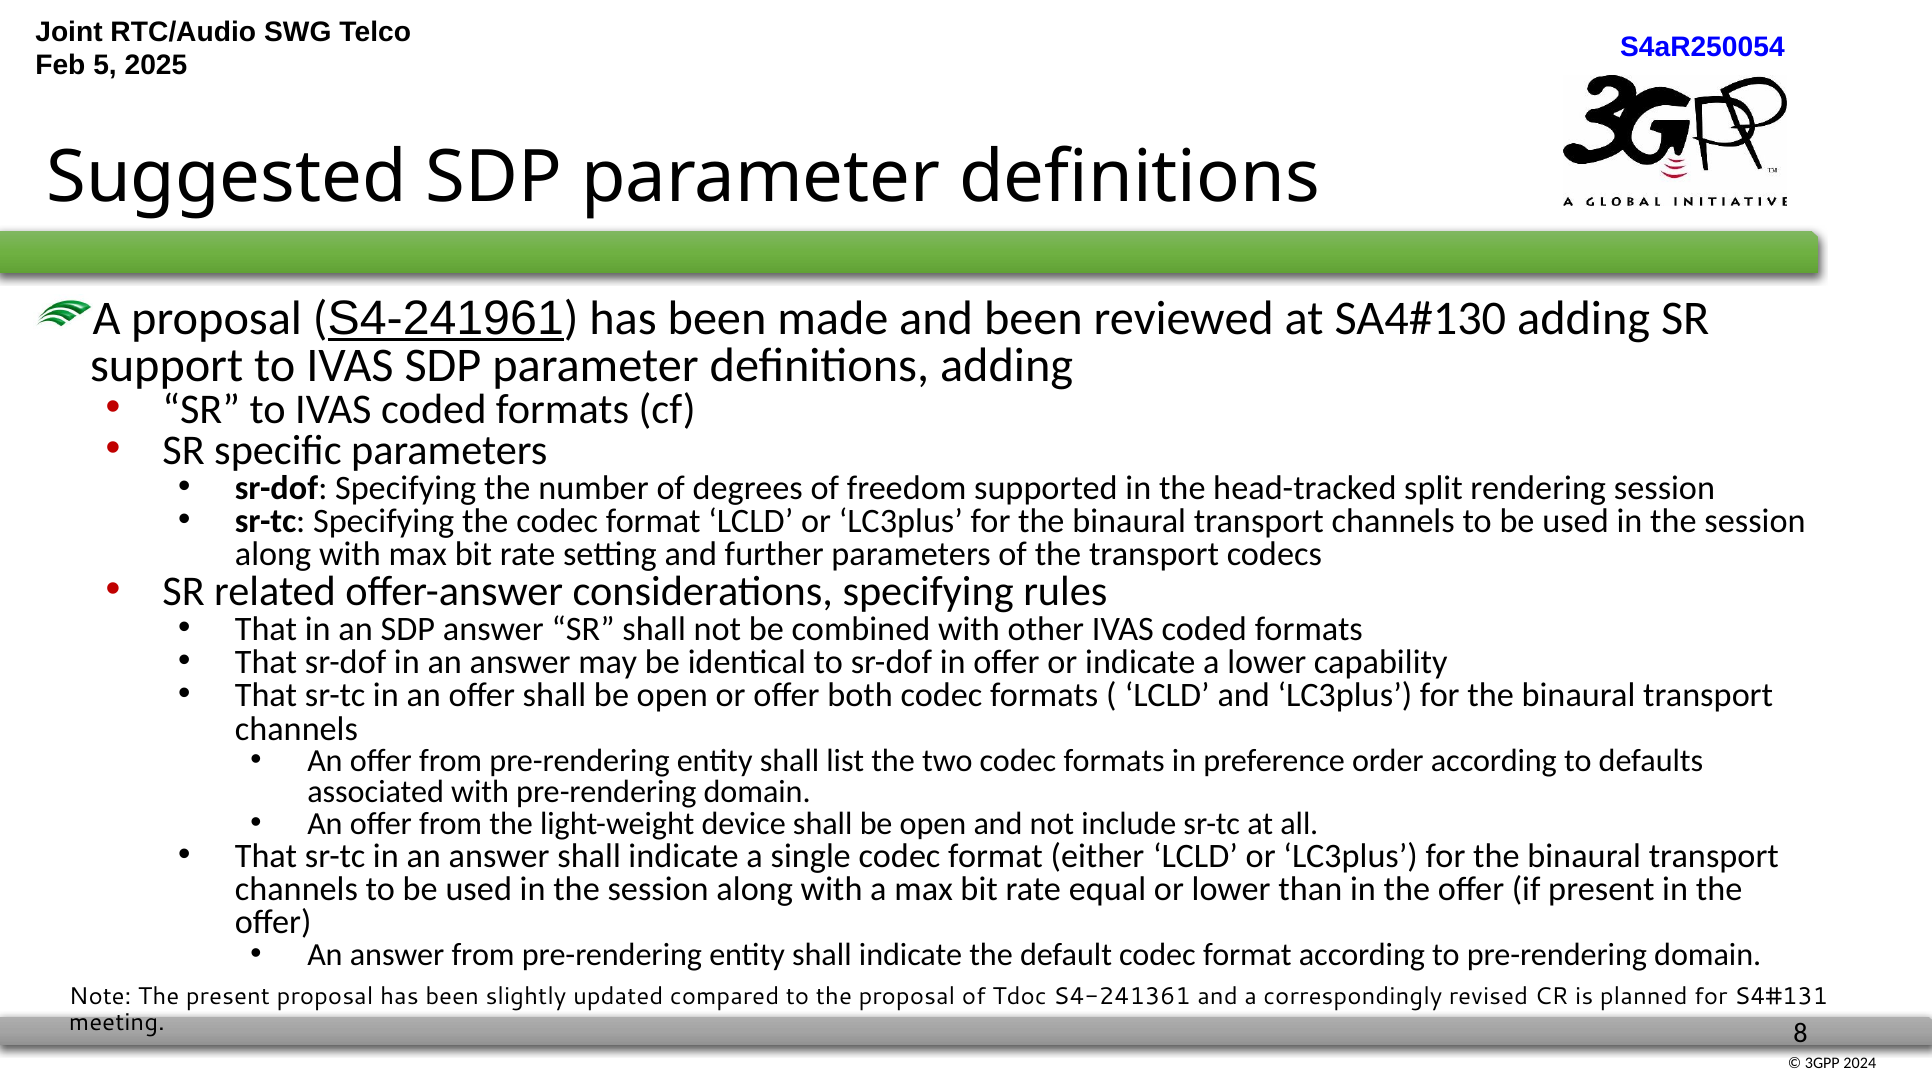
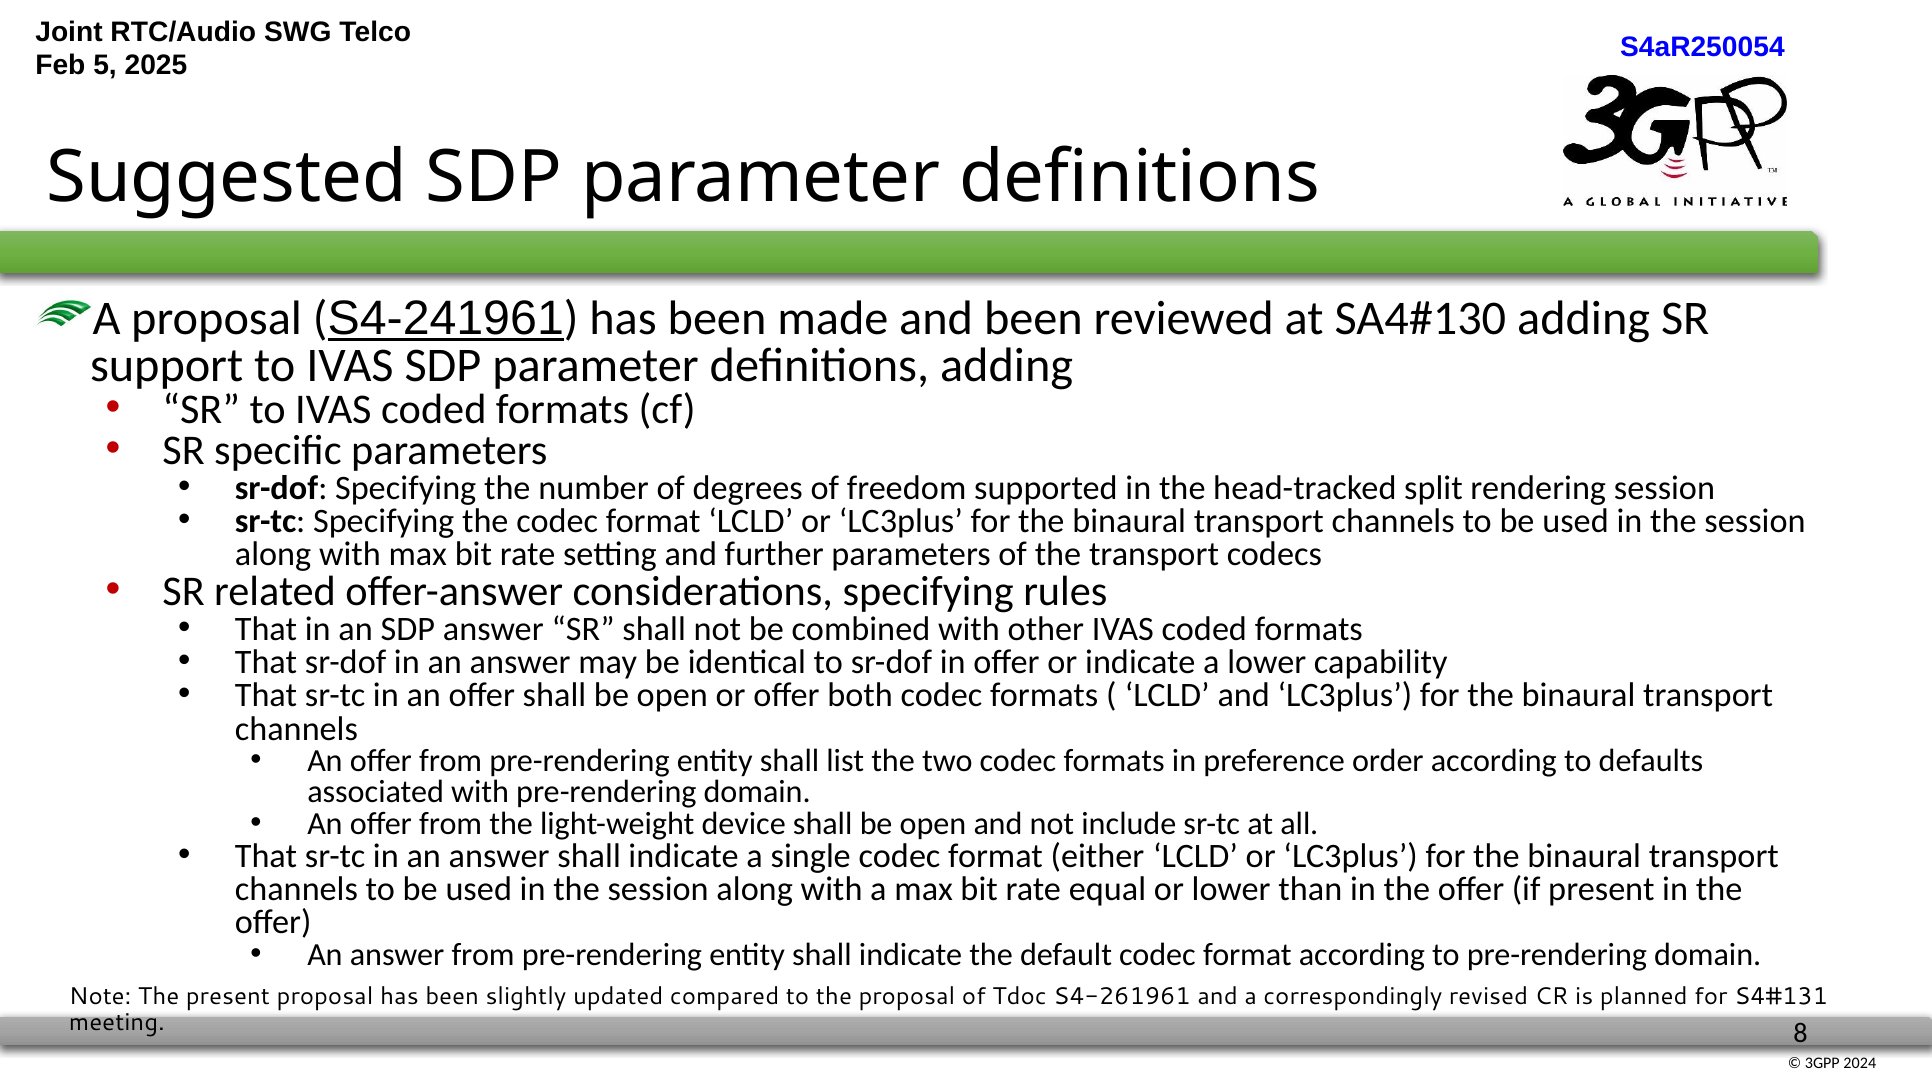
S4-241361: S4-241361 -> S4-261961
